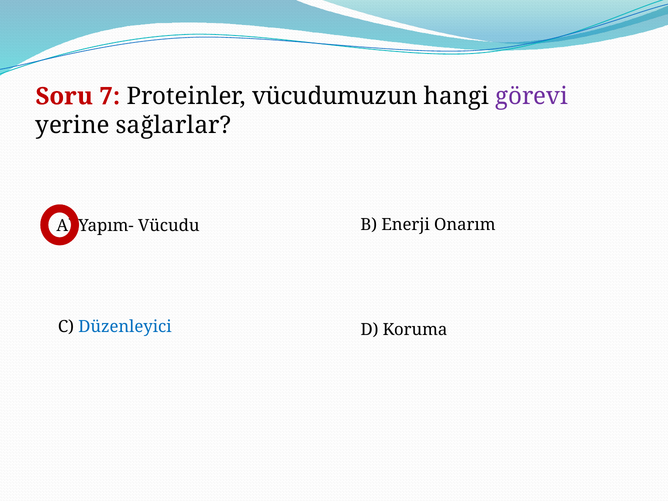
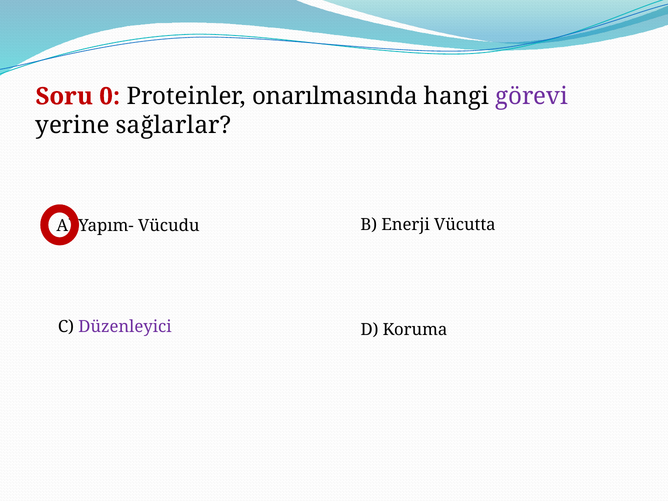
7: 7 -> 0
vücudumuzun: vücudumuzun -> onarılmasında
Onarım: Onarım -> Vücutta
Düzenleyici colour: blue -> purple
